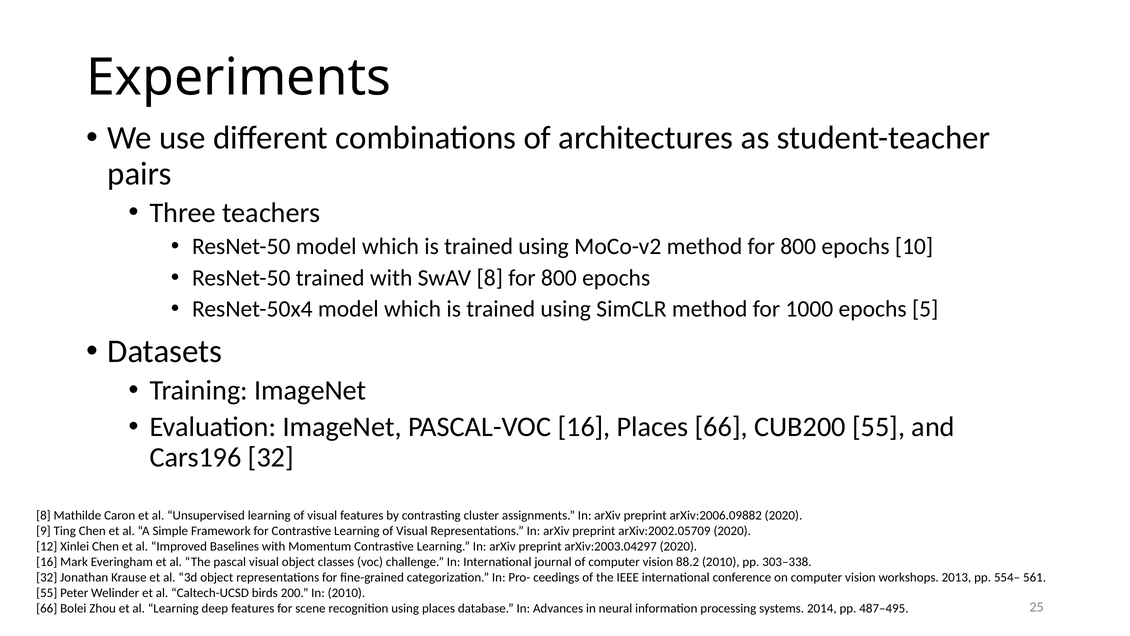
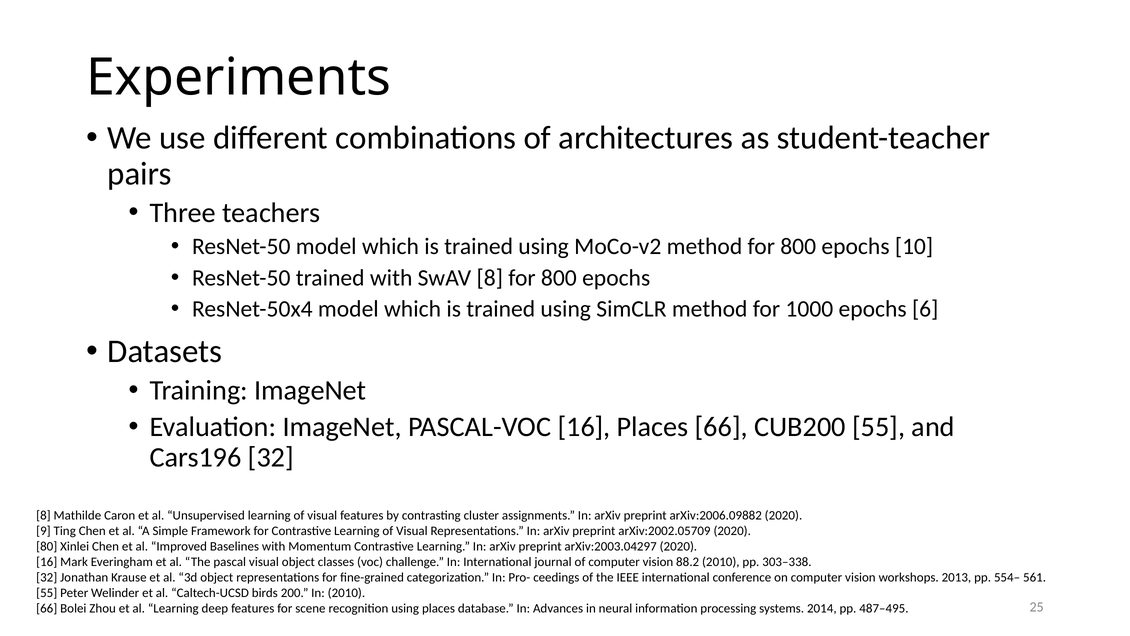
5: 5 -> 6
12: 12 -> 80
